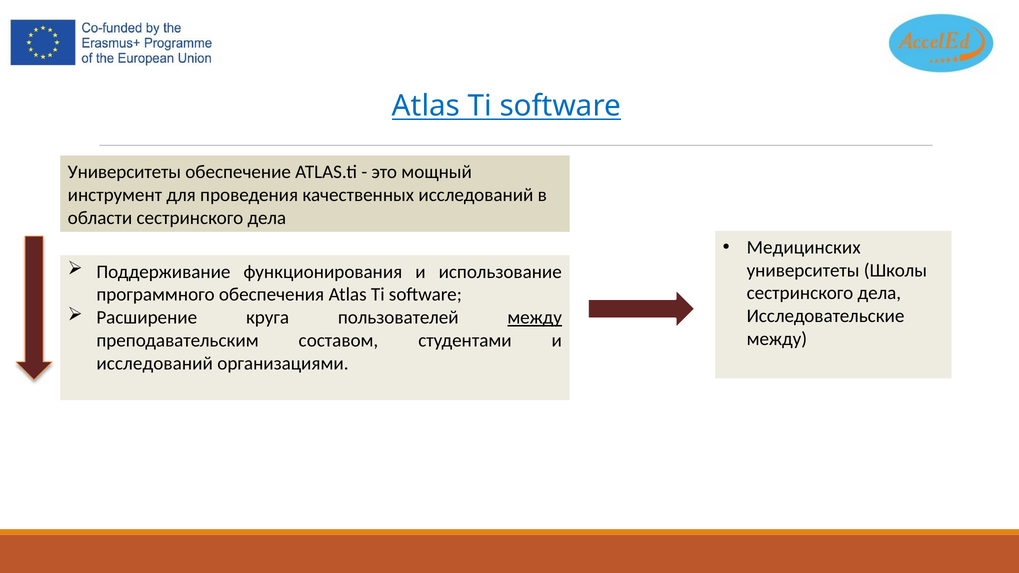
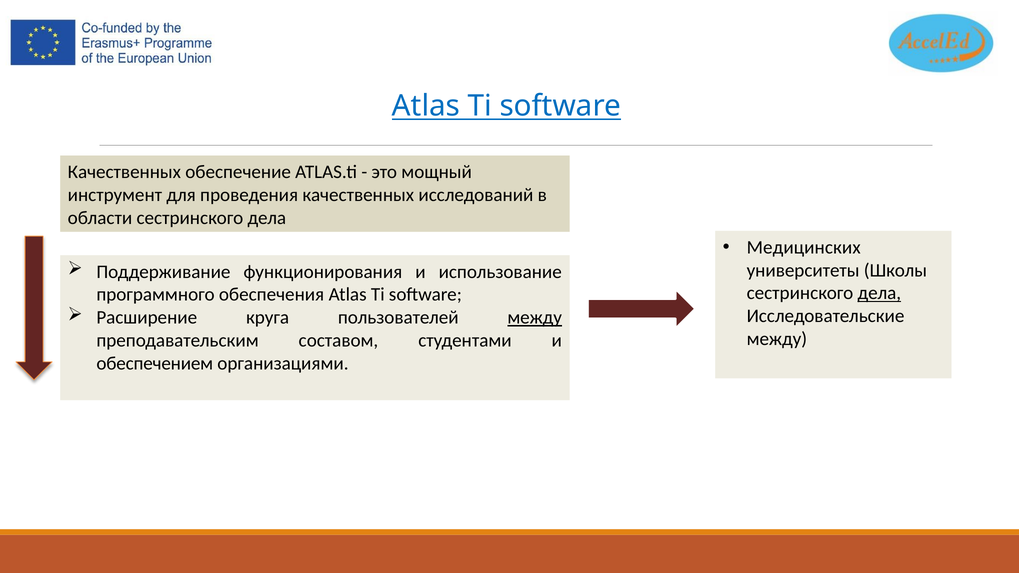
Университеты at (124, 172): Университеты -> Качественных
дела at (879, 293) underline: none -> present
исследований at (155, 364): исследований -> обеспечением
